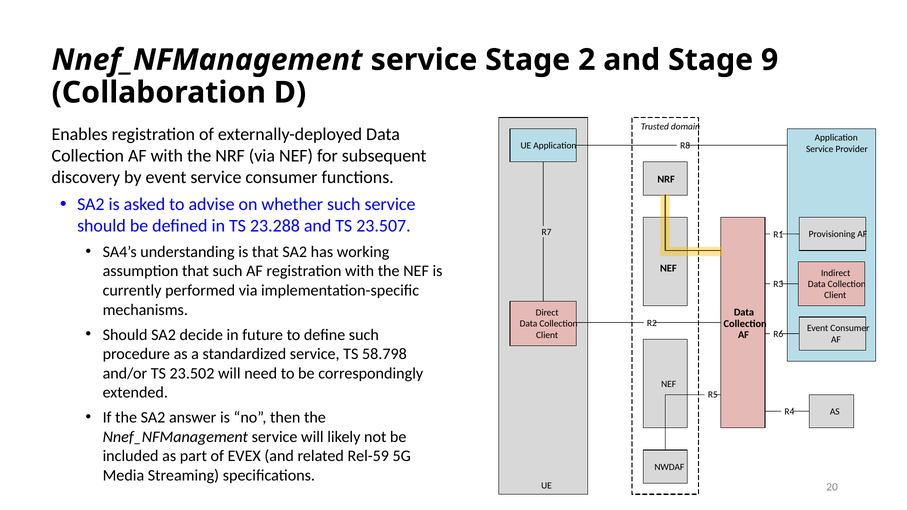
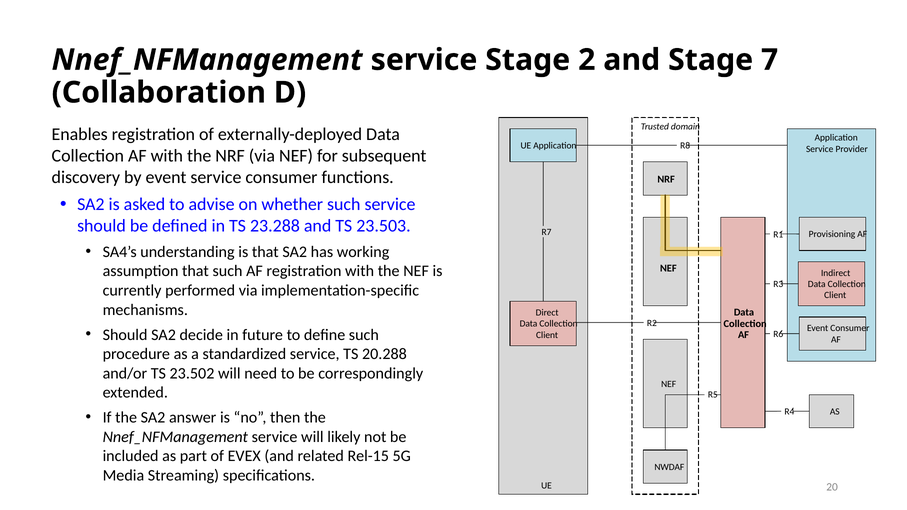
9: 9 -> 7
23.507: 23.507 -> 23.503
58.798: 58.798 -> 20.288
Rel-59: Rel-59 -> Rel-15
